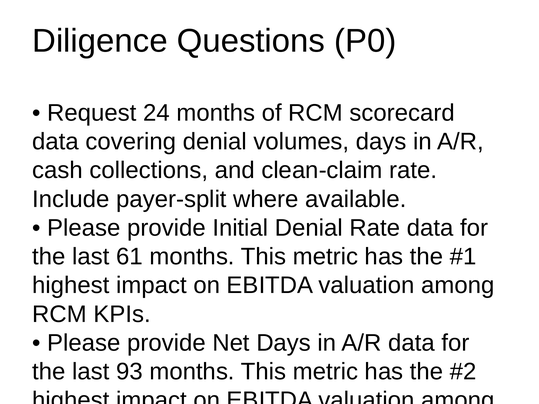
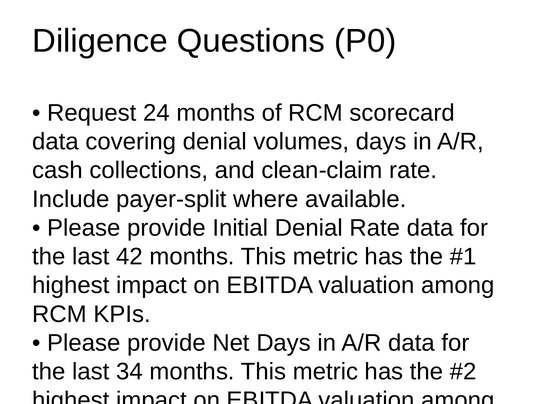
61: 61 -> 42
93: 93 -> 34
